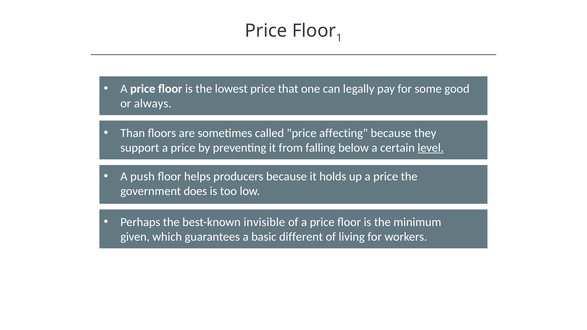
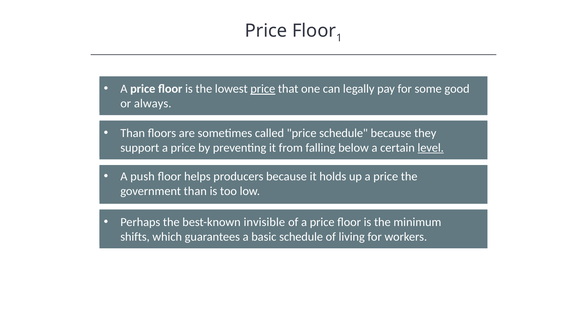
price at (263, 89) underline: none -> present
price affecting: affecting -> schedule
government does: does -> than
given: given -> shifts
basic different: different -> schedule
